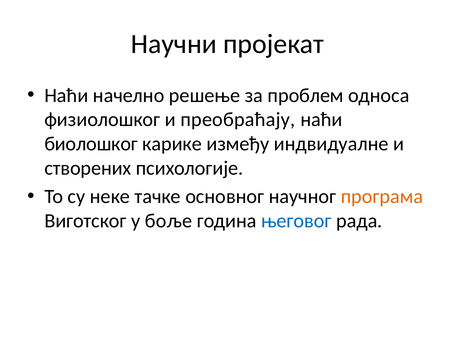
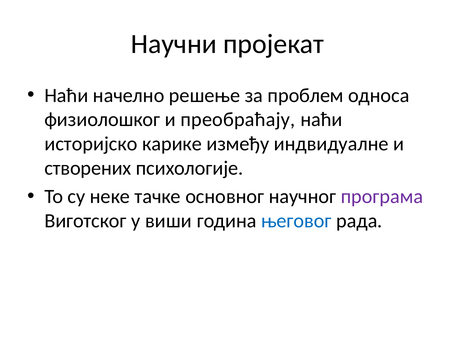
биолошког: биолошког -> историјско
програма colour: orange -> purple
боље: боље -> виши
